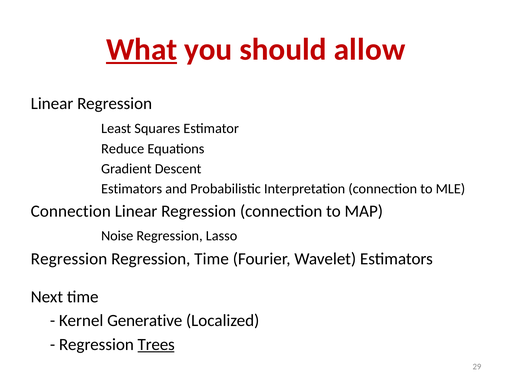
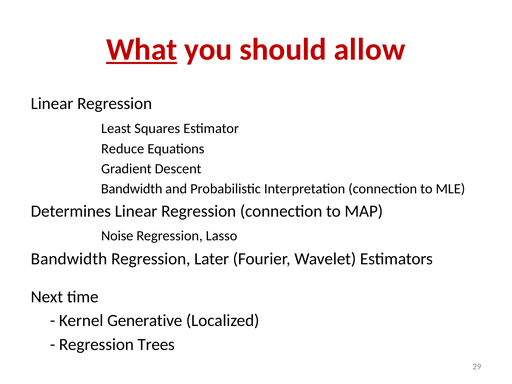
Estimators at (132, 189): Estimators -> Bandwidth
Connection at (71, 211): Connection -> Determines
Regression at (69, 259): Regression -> Bandwidth
Regression Time: Time -> Later
Trees underline: present -> none
